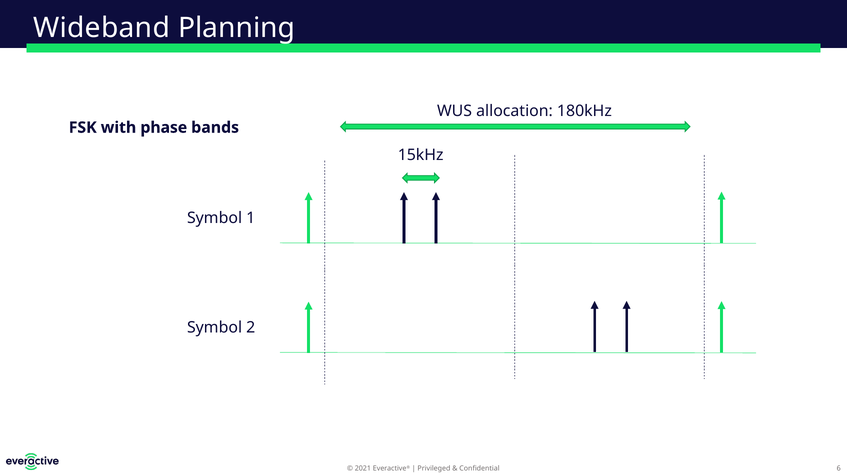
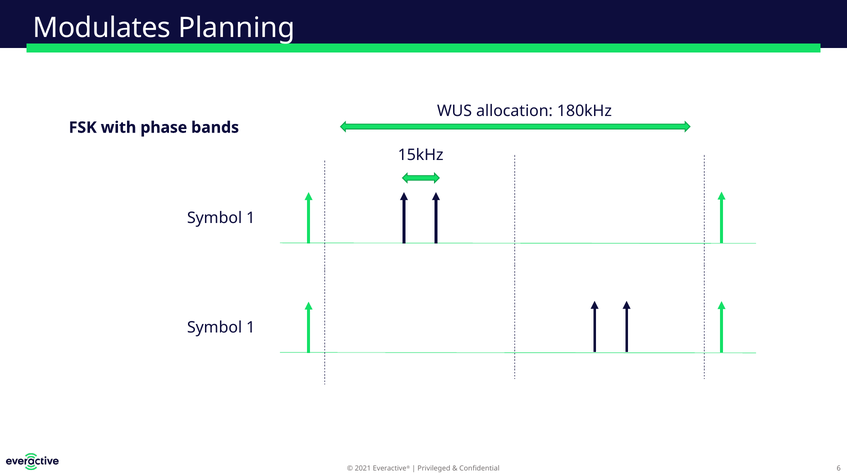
Wideband: Wideband -> Modulates
2 at (251, 328): 2 -> 1
